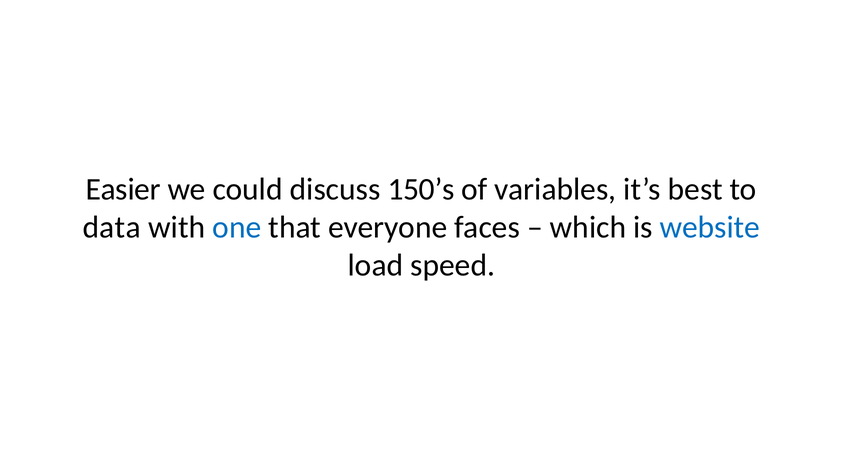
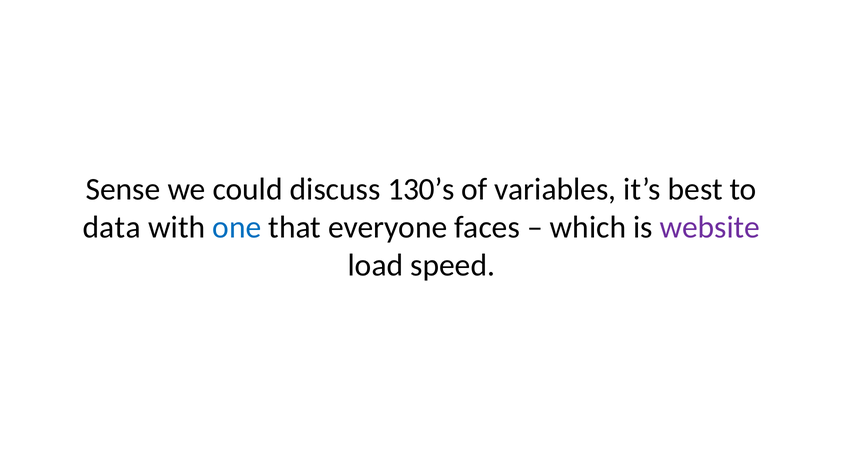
Easier: Easier -> Sense
150’s: 150’s -> 130’s
website colour: blue -> purple
